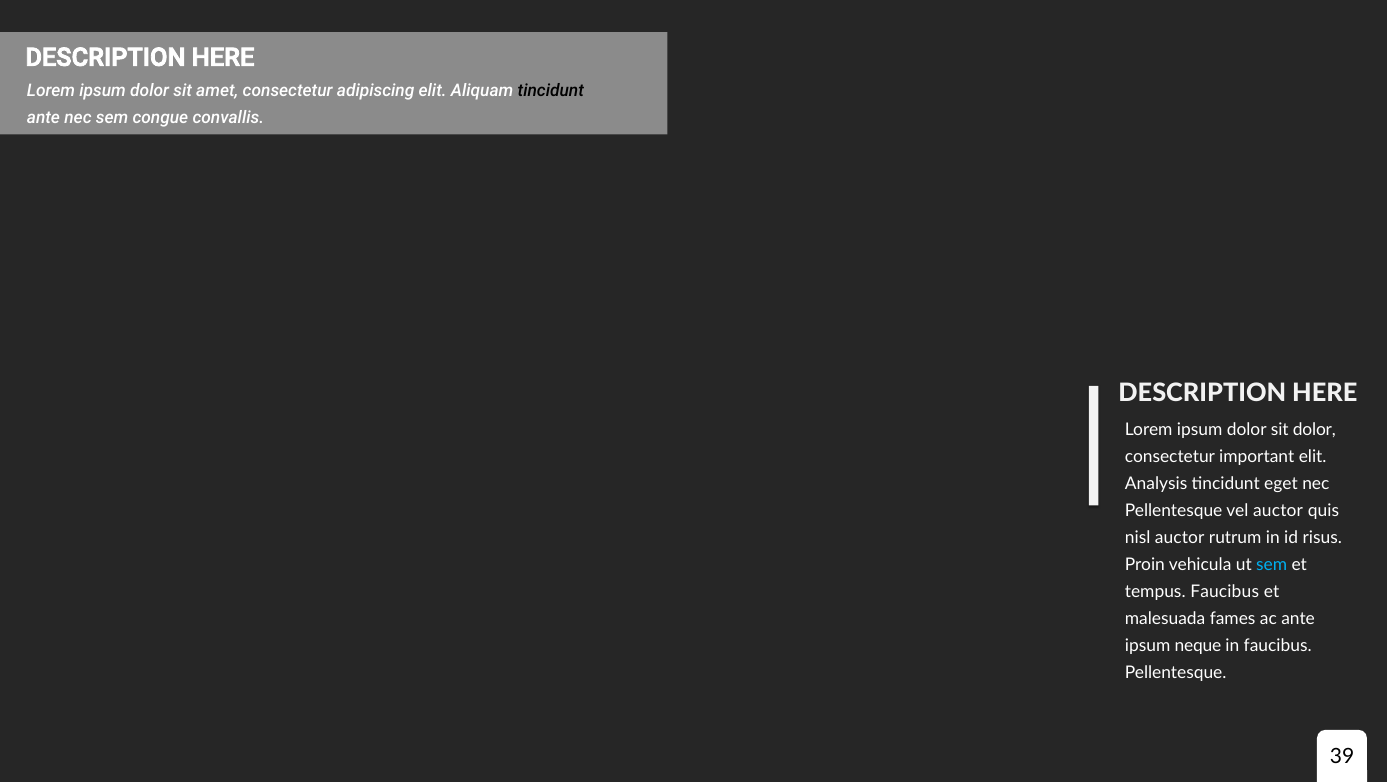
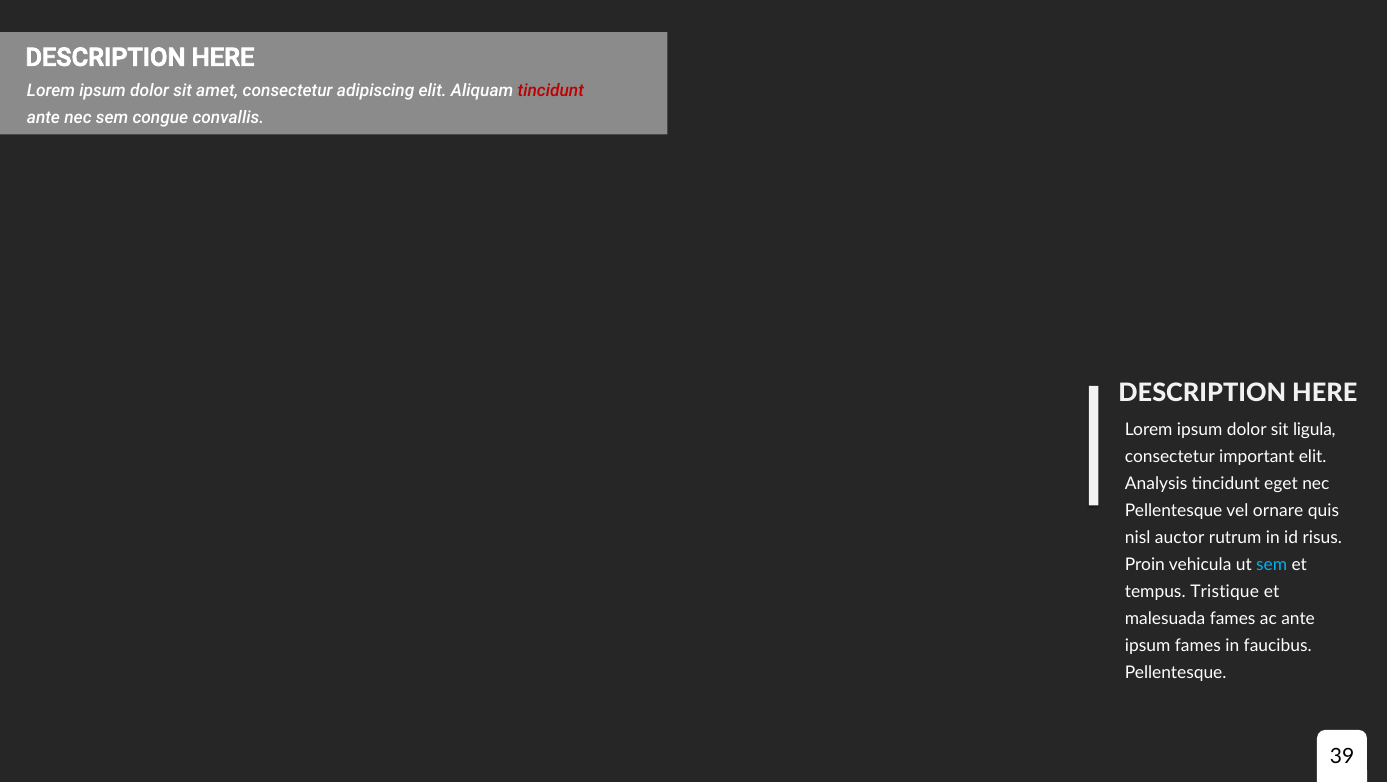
tincidunt at (551, 91) colour: black -> red
sit dolor: dolor -> ligula
vel auctor: auctor -> ornare
tempus Faucibus: Faucibus -> Tristique
ipsum neque: neque -> fames
